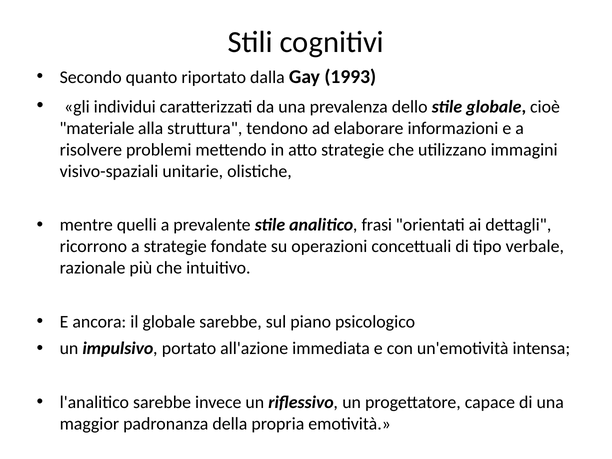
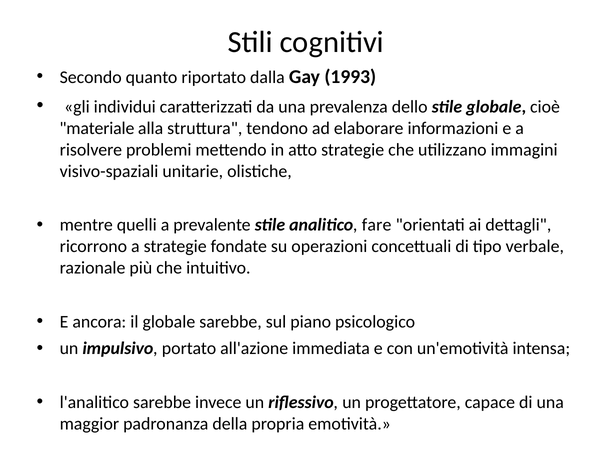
frasi: frasi -> fare
